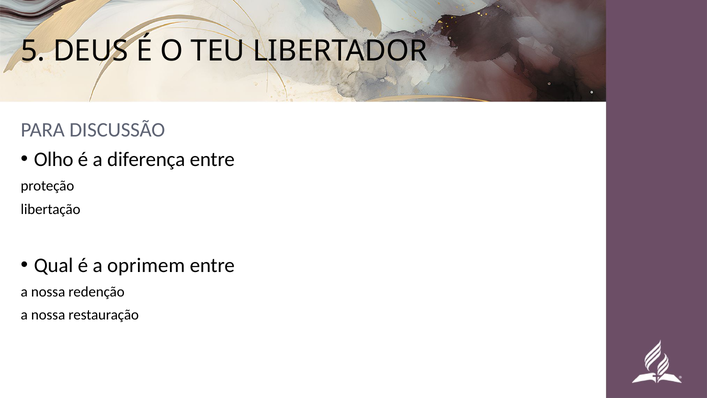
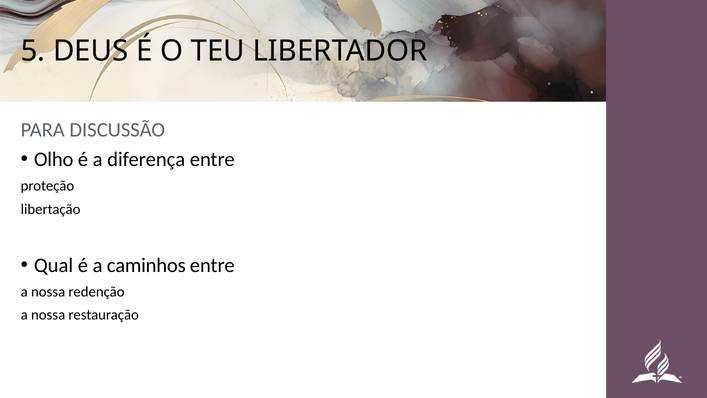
oprimem: oprimem -> caminhos
